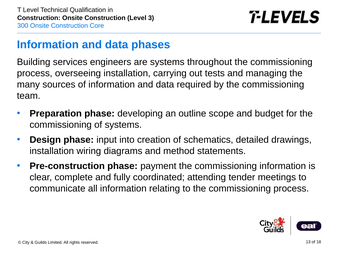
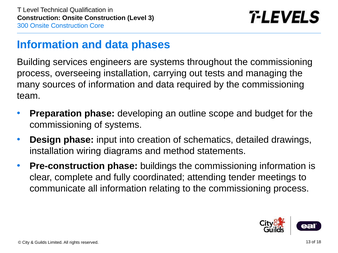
payment: payment -> buildings
